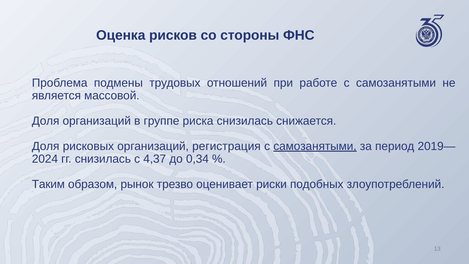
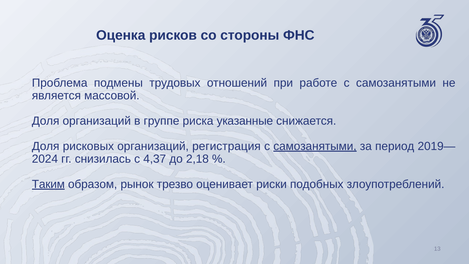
риска снизилась: снизилась -> указанные
0,34: 0,34 -> 2,18
Таким underline: none -> present
